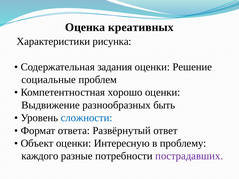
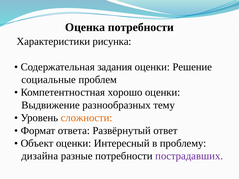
Оценка креативных: креативных -> потребности
быть: быть -> тему
сложности colour: blue -> orange
Интересную: Интересную -> Интересный
каждого: каждого -> дизайна
